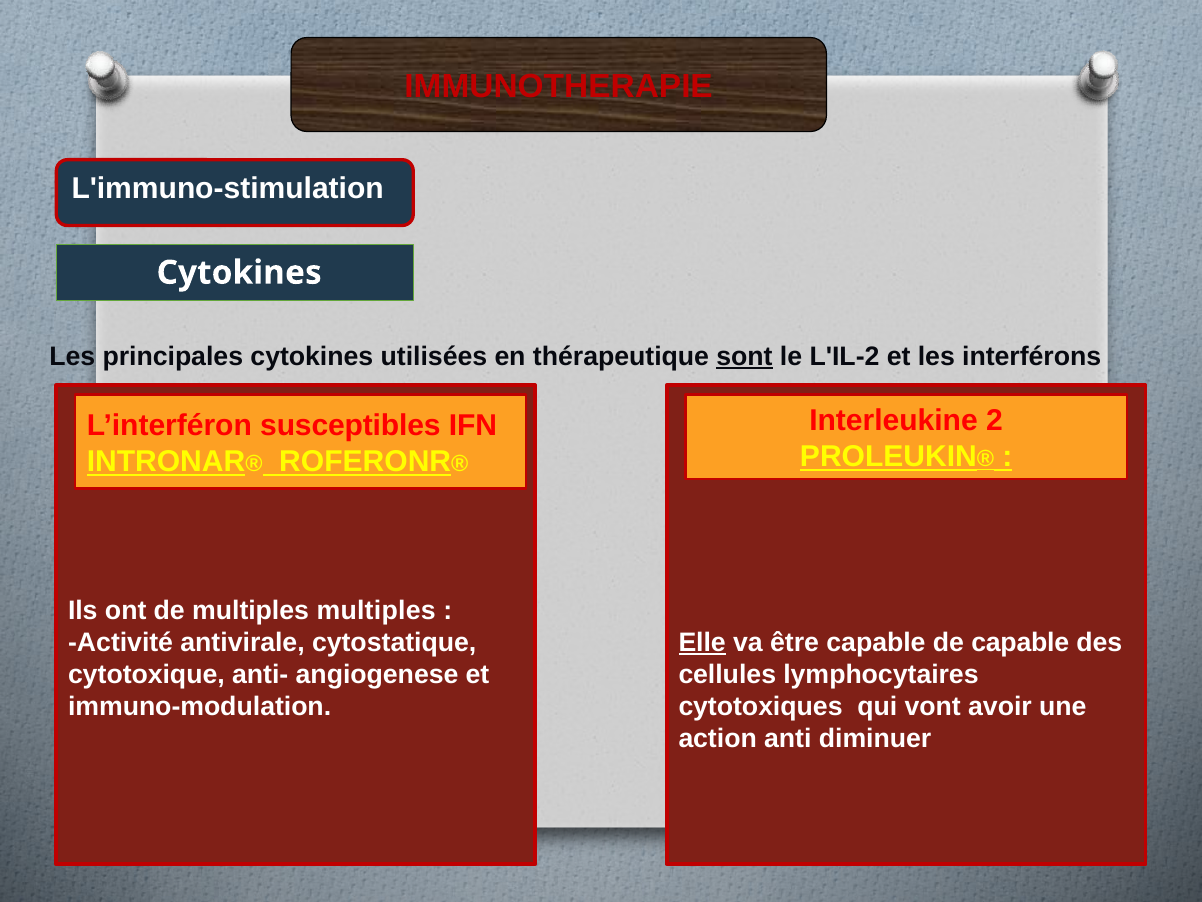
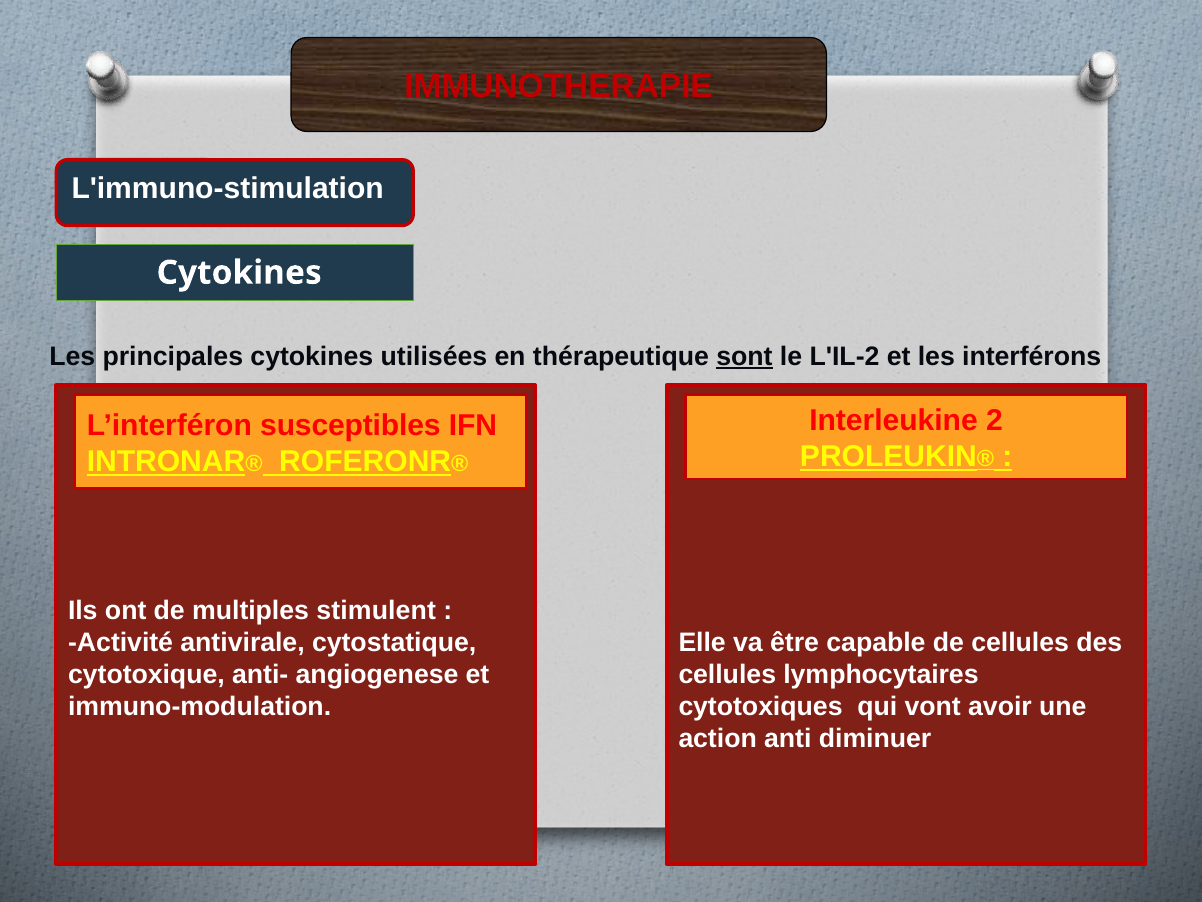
multiples multiples: multiples -> stimulent
Elle underline: present -> none
de capable: capable -> cellules
